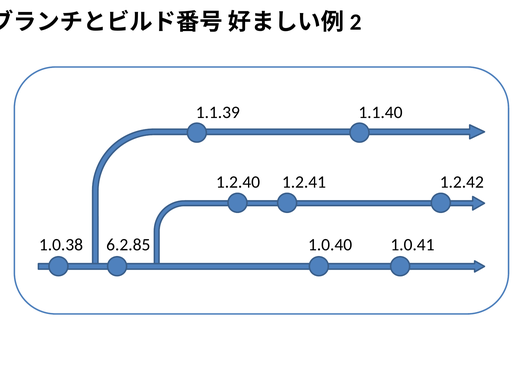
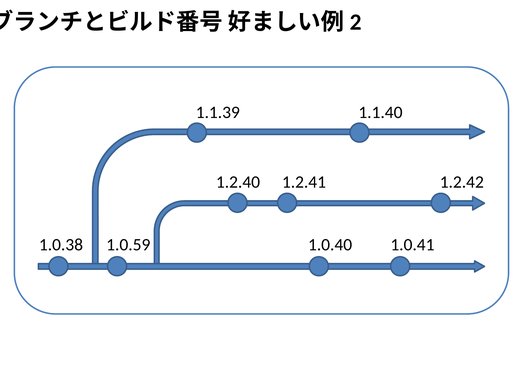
6.2.85: 6.2.85 -> 1.0.59
